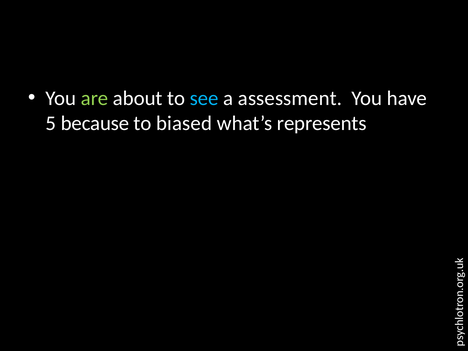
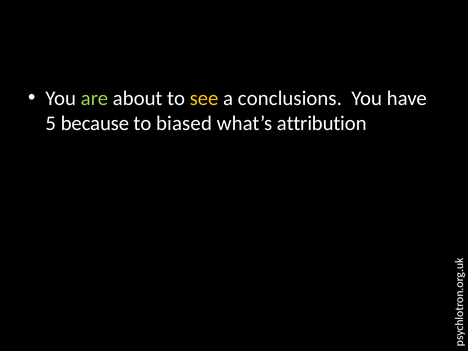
see colour: light blue -> yellow
assessment: assessment -> conclusions
represents: represents -> attribution
